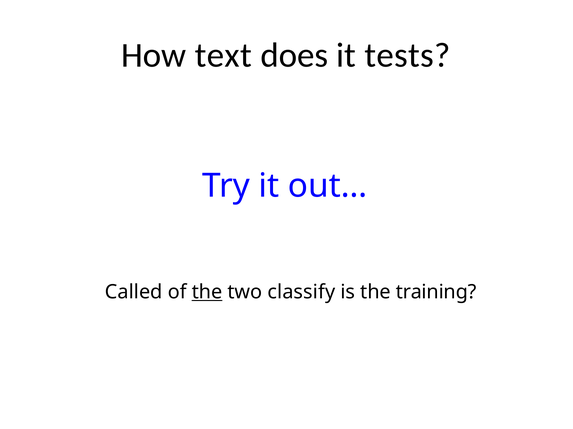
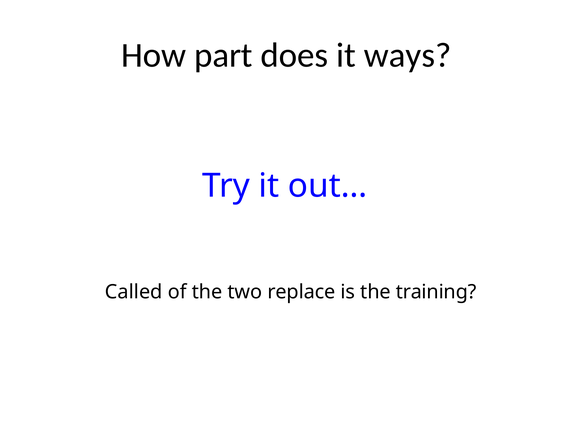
text: text -> part
tests: tests -> ways
the at (207, 292) underline: present -> none
classify: classify -> replace
